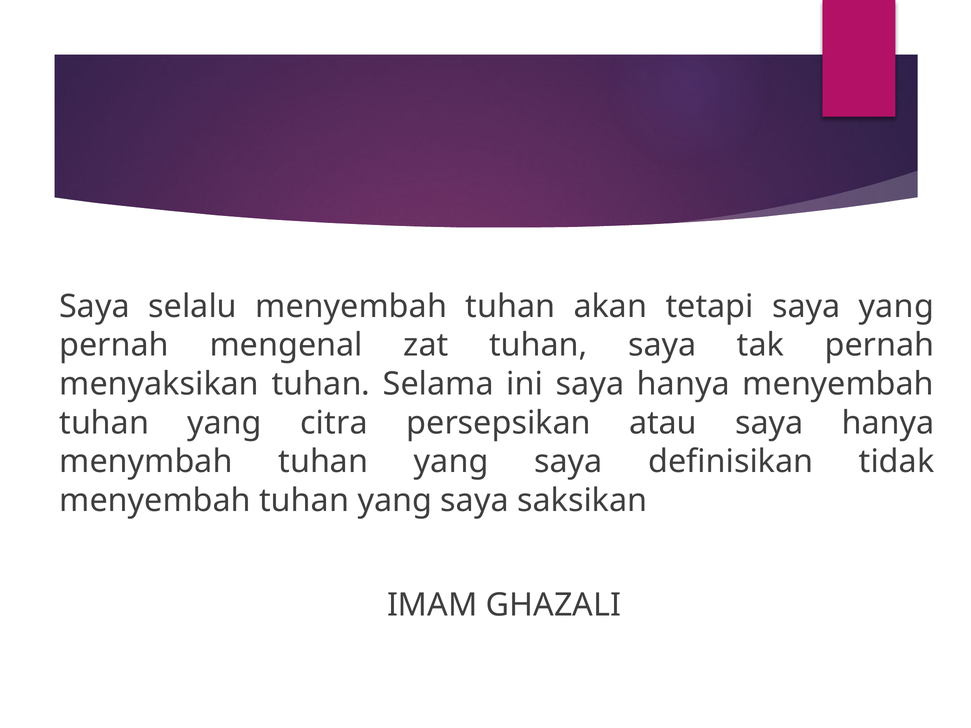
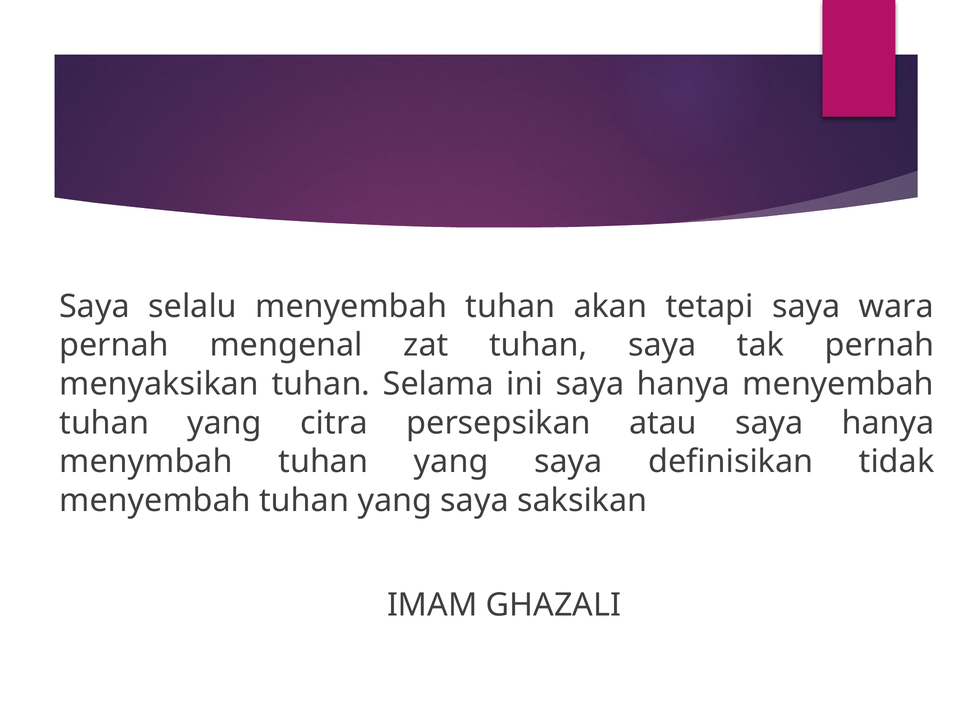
saya yang: yang -> wara
